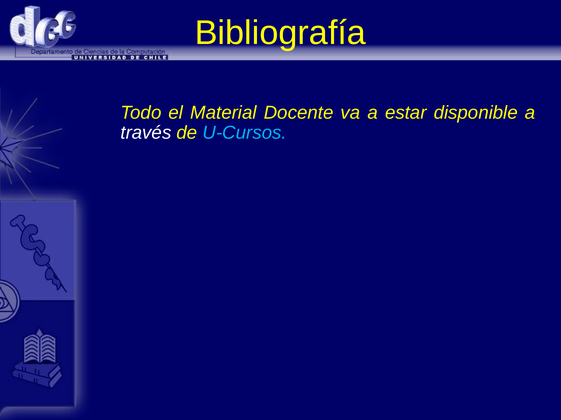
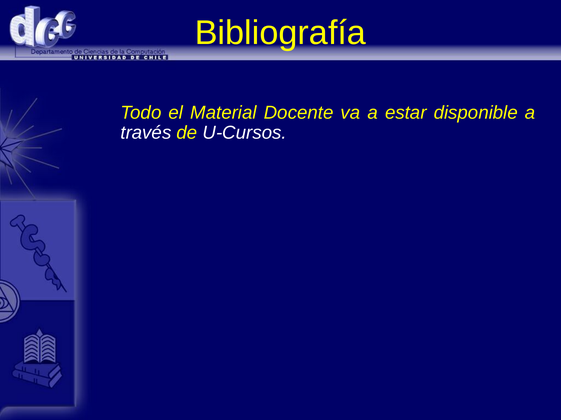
U-Cursos colour: light blue -> white
